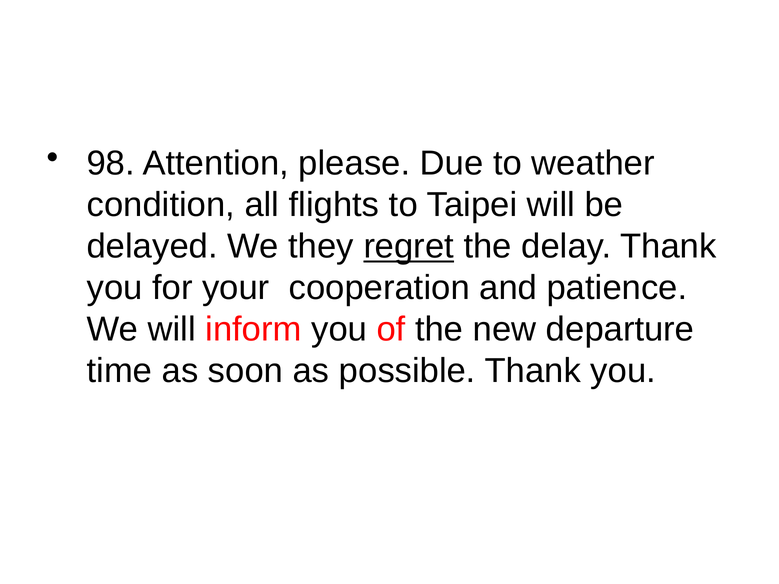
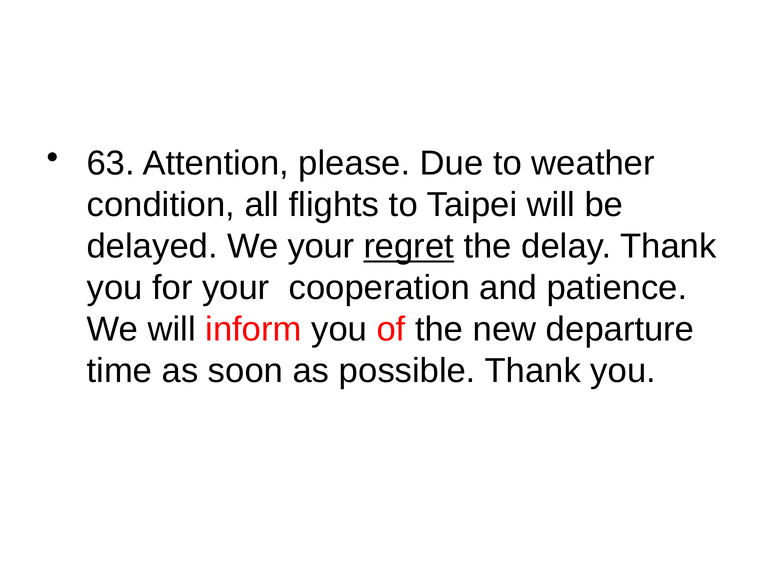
98: 98 -> 63
We they: they -> your
